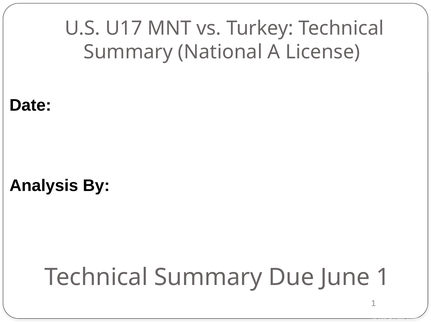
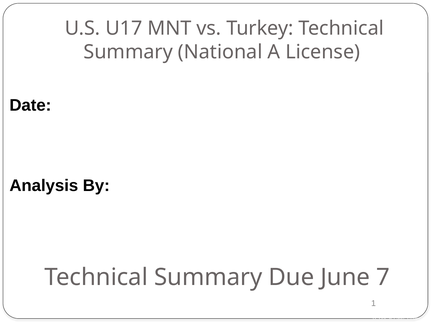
June 1: 1 -> 7
